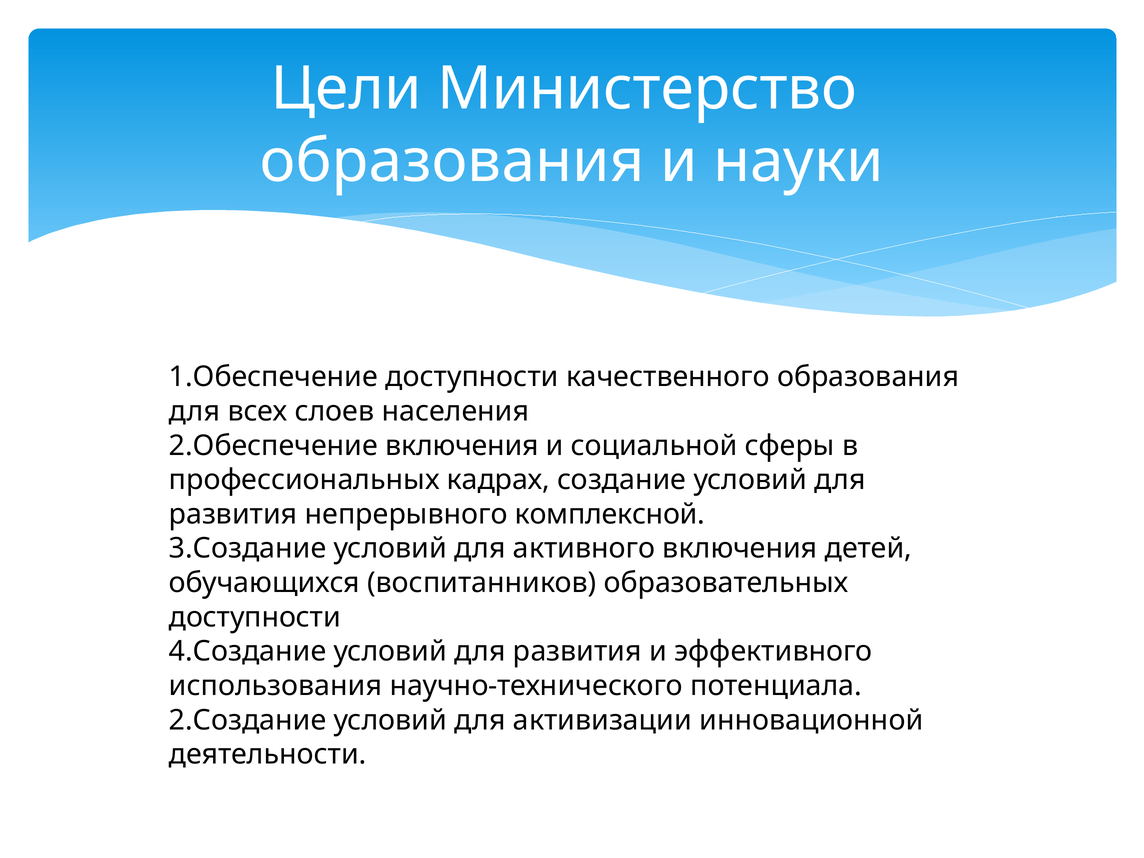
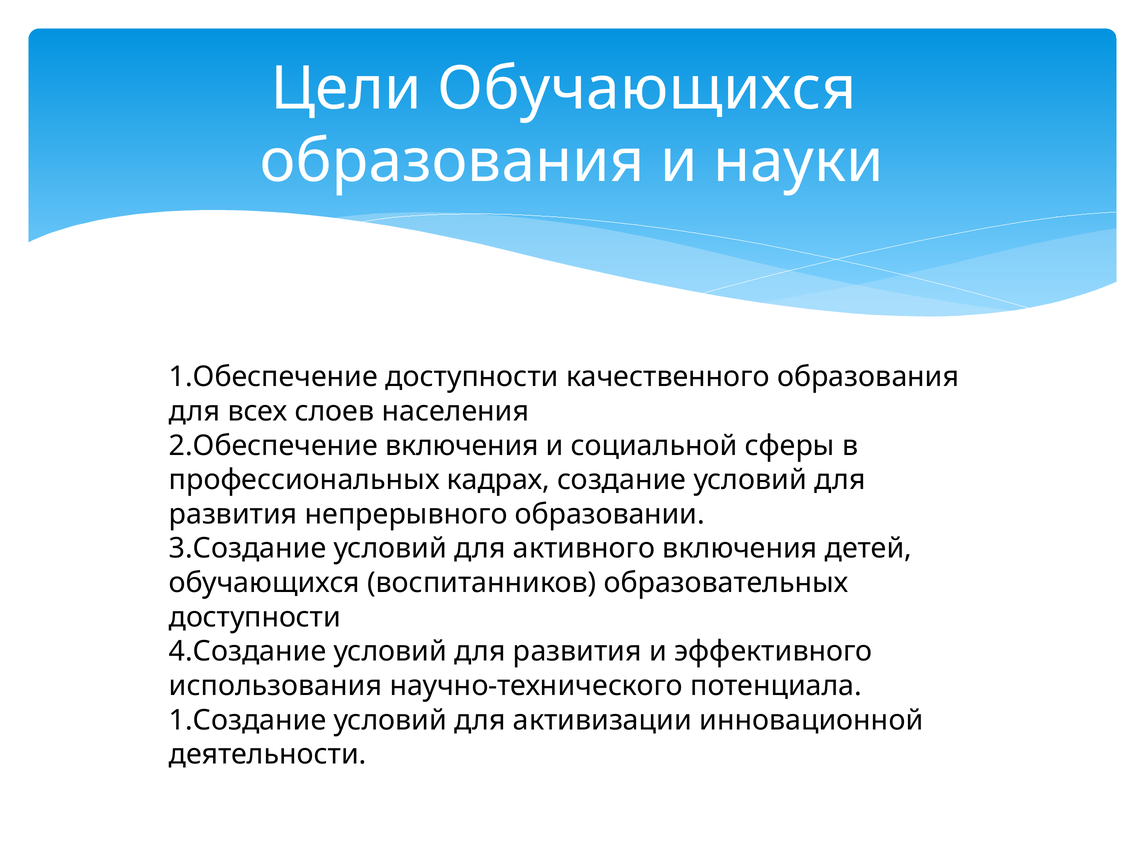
Цели Министерство: Министерство -> Обучающихся
комплексной: комплексной -> образовании
2.Создание: 2.Создание -> 1.Создание
